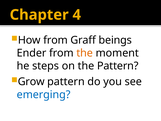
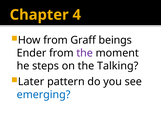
the at (85, 53) colour: orange -> purple
the Pattern: Pattern -> Talking
Grow: Grow -> Later
